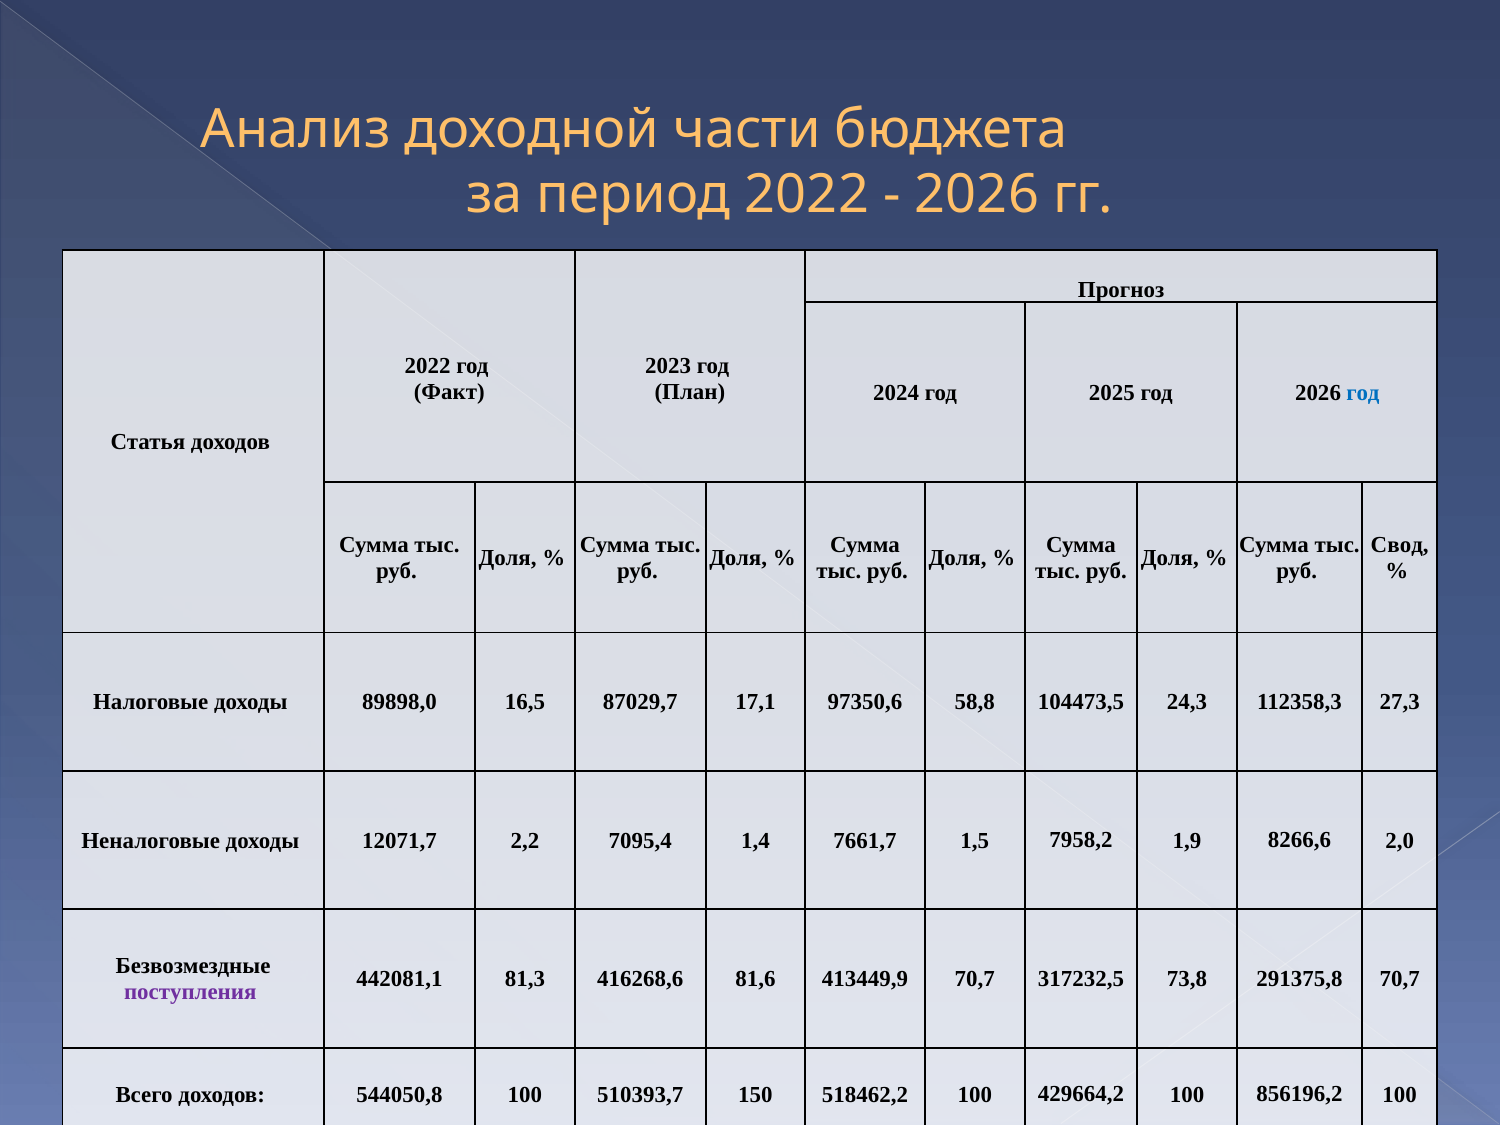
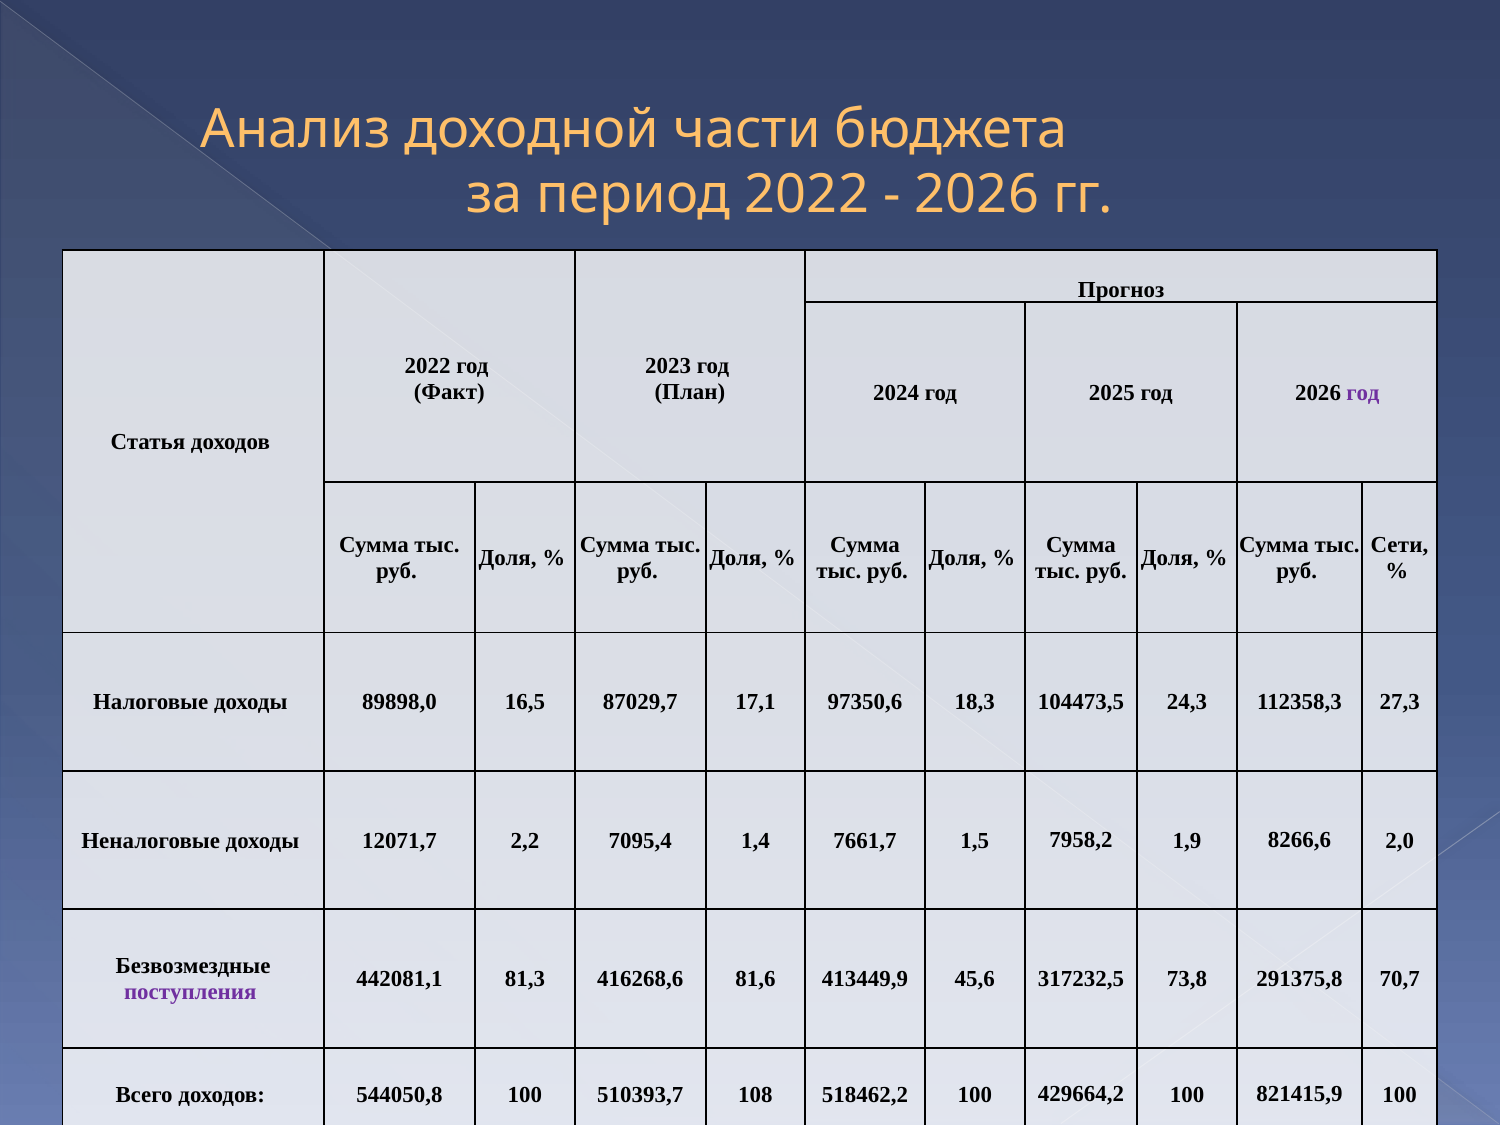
год at (1363, 393) colour: blue -> purple
Свод: Свод -> Сети
58,8: 58,8 -> 18,3
413449,9 70,7: 70,7 -> 45,6
150: 150 -> 108
856196,2: 856196,2 -> 821415,9
